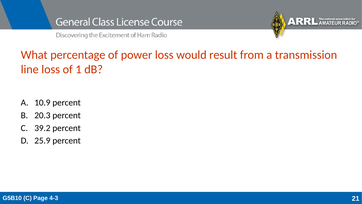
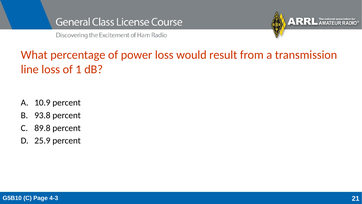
20.3: 20.3 -> 93.8
39.2: 39.2 -> 89.8
